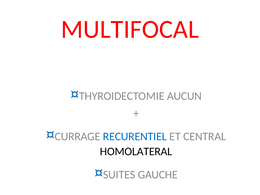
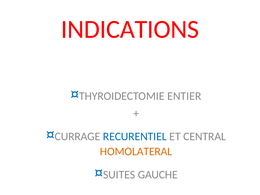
MULTIFOCAL: MULTIFOCAL -> INDICATIONS
AUCUN: AUCUN -> ENTIER
HOMOLATERAL colour: black -> orange
